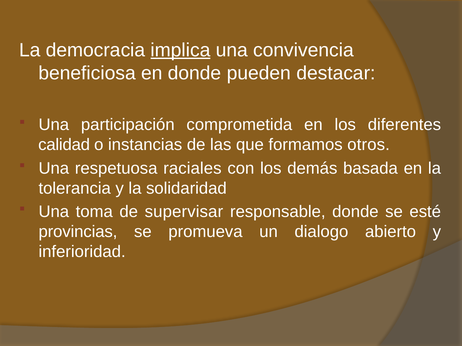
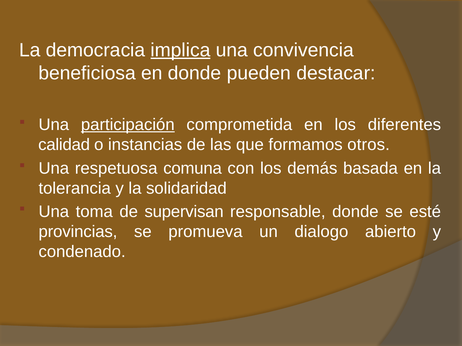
participación underline: none -> present
raciales: raciales -> comuna
supervisar: supervisar -> supervisan
inferioridad: inferioridad -> condenado
